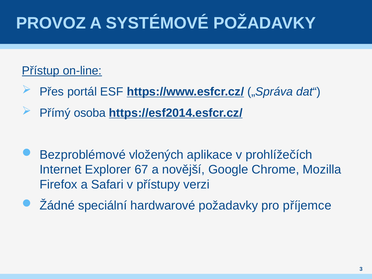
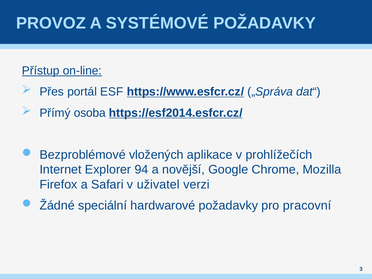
67: 67 -> 94
přístupy: přístupy -> uživatel
příjemce: příjemce -> pracovní
